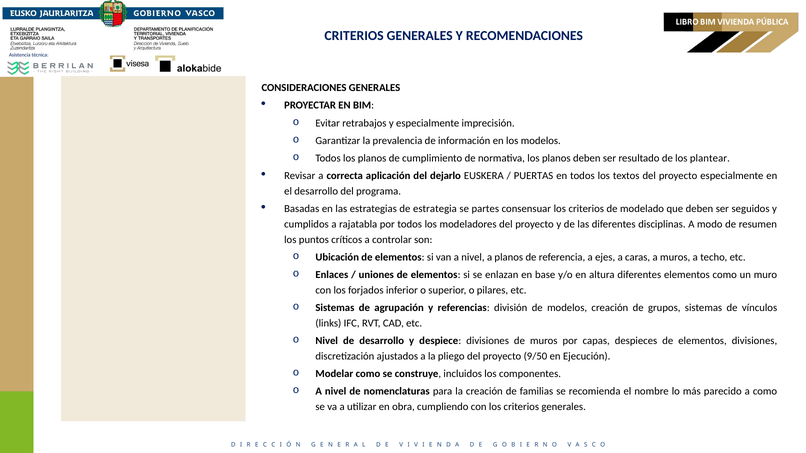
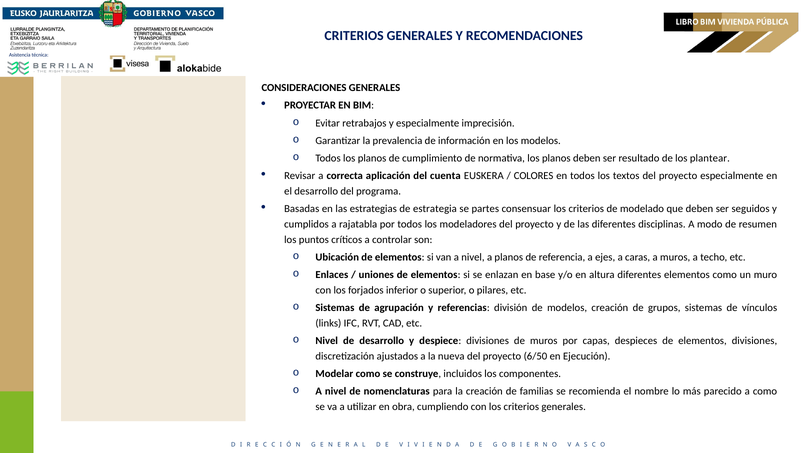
dejarlo: dejarlo -> cuenta
PUERTAS: PUERTAS -> COLORES
pliego: pliego -> nueva
9/50: 9/50 -> 6/50
